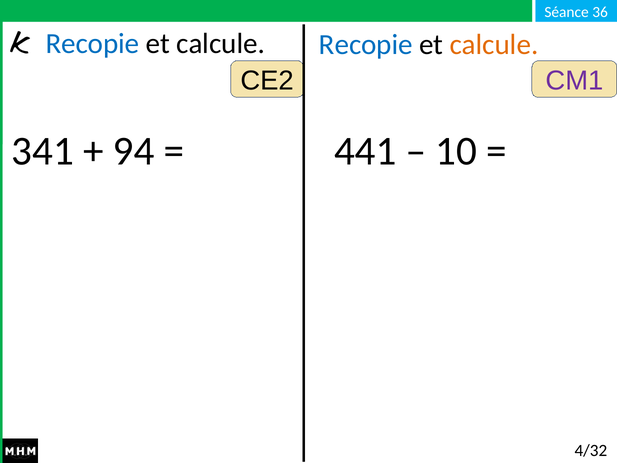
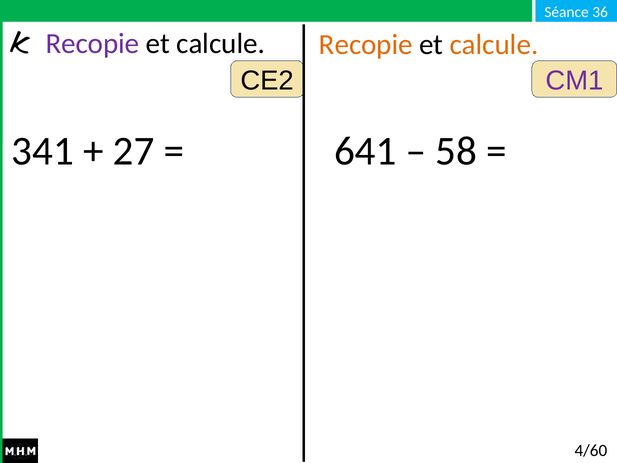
Recopie at (93, 43) colour: blue -> purple
Recopie at (366, 44) colour: blue -> orange
94: 94 -> 27
441: 441 -> 641
10: 10 -> 58
4/32: 4/32 -> 4/60
